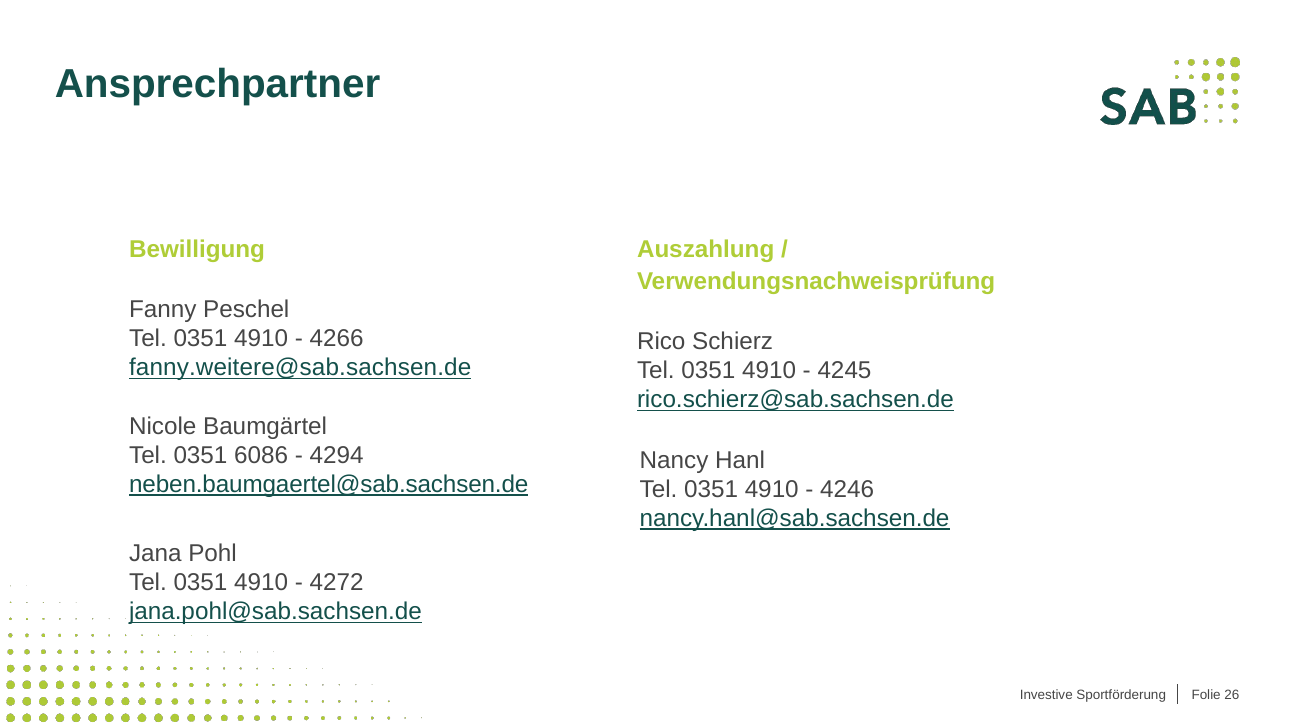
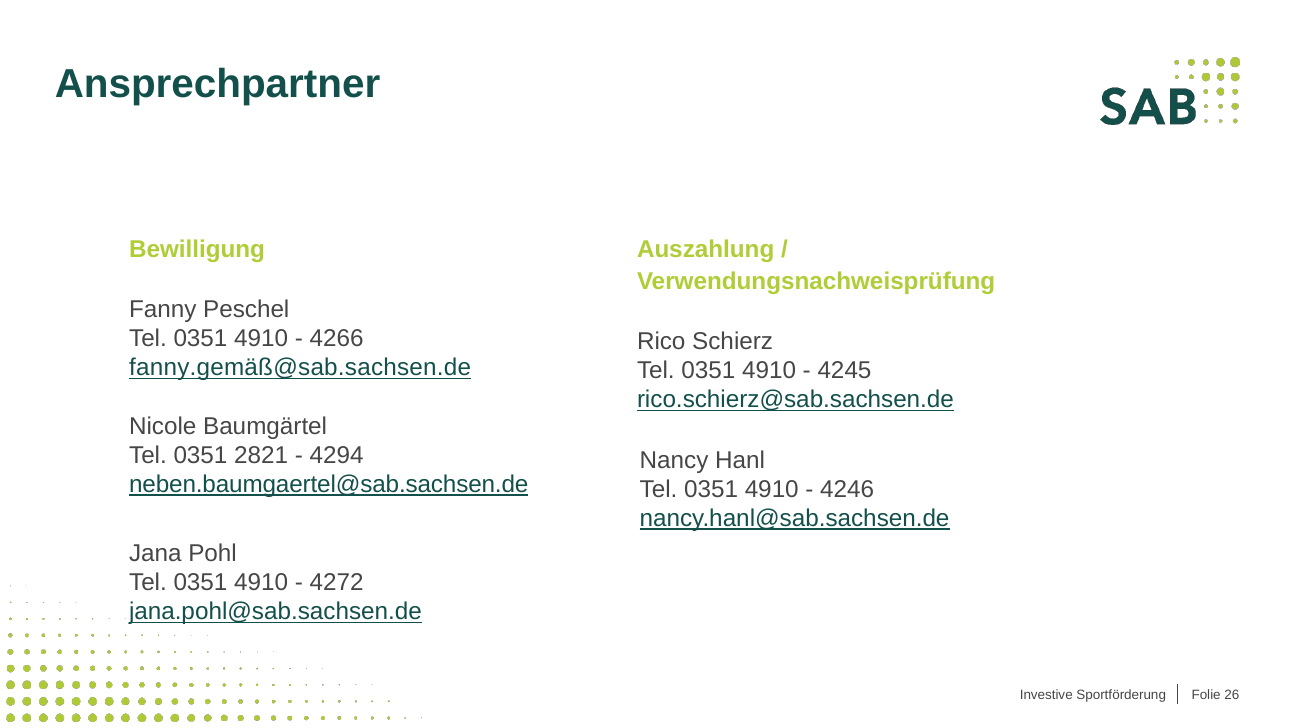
fanny.weitere@sab.sachsen.de: fanny.weitere@sab.sachsen.de -> fanny.gemäß@sab.sachsen.de
6086: 6086 -> 2821
